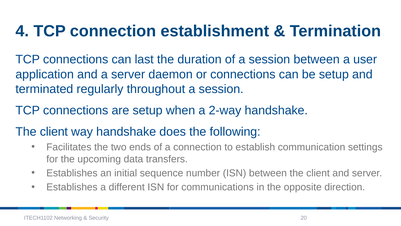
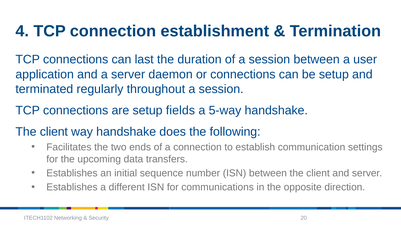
when: when -> fields
2-way: 2-way -> 5-way
